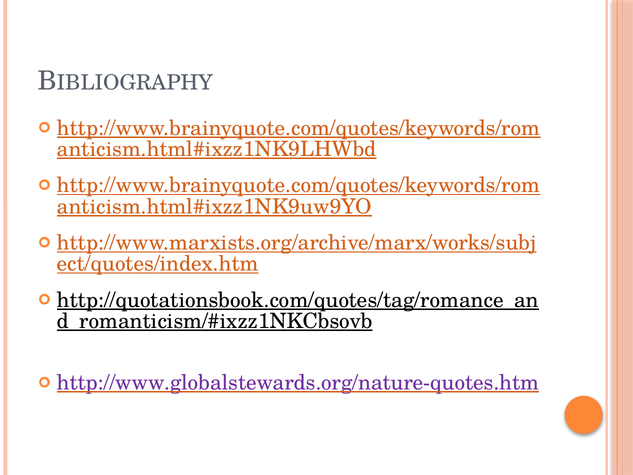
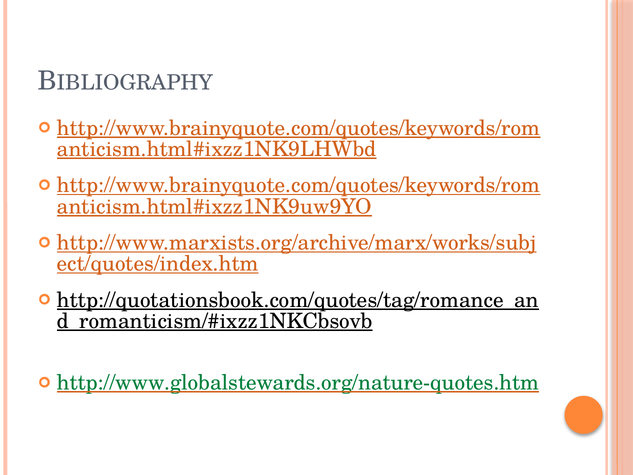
http://www.globalstewards.org/nature-quotes.htm colour: purple -> green
